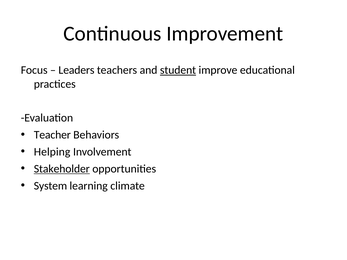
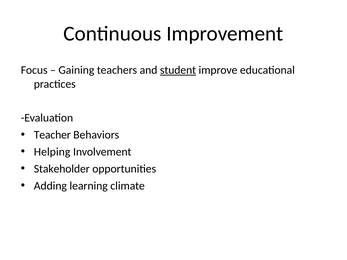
Leaders: Leaders -> Gaining
Stakeholder underline: present -> none
System: System -> Adding
